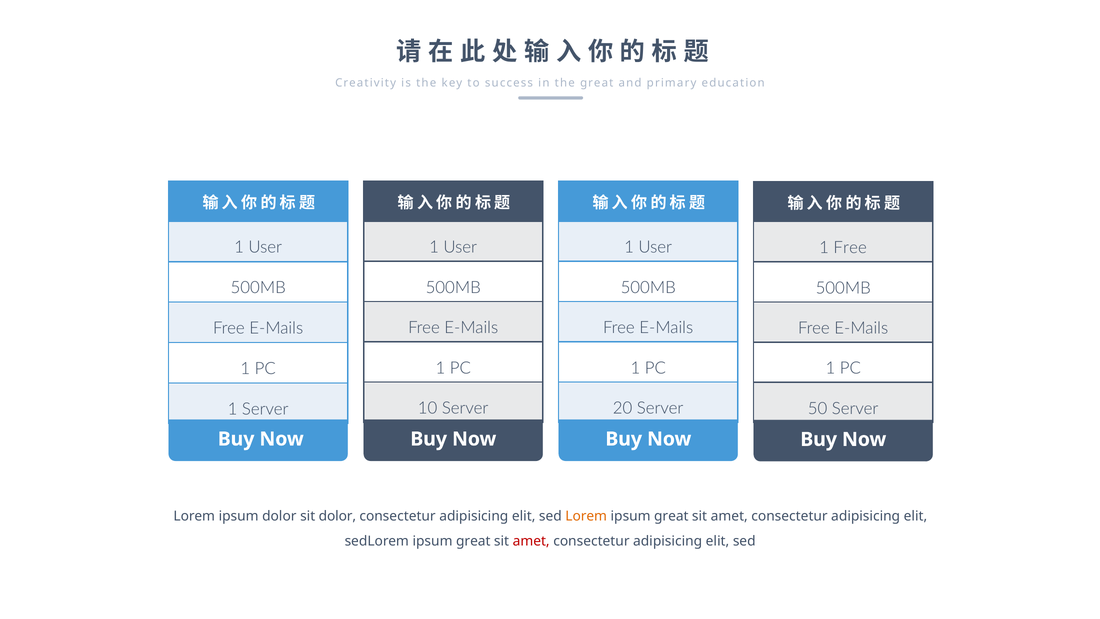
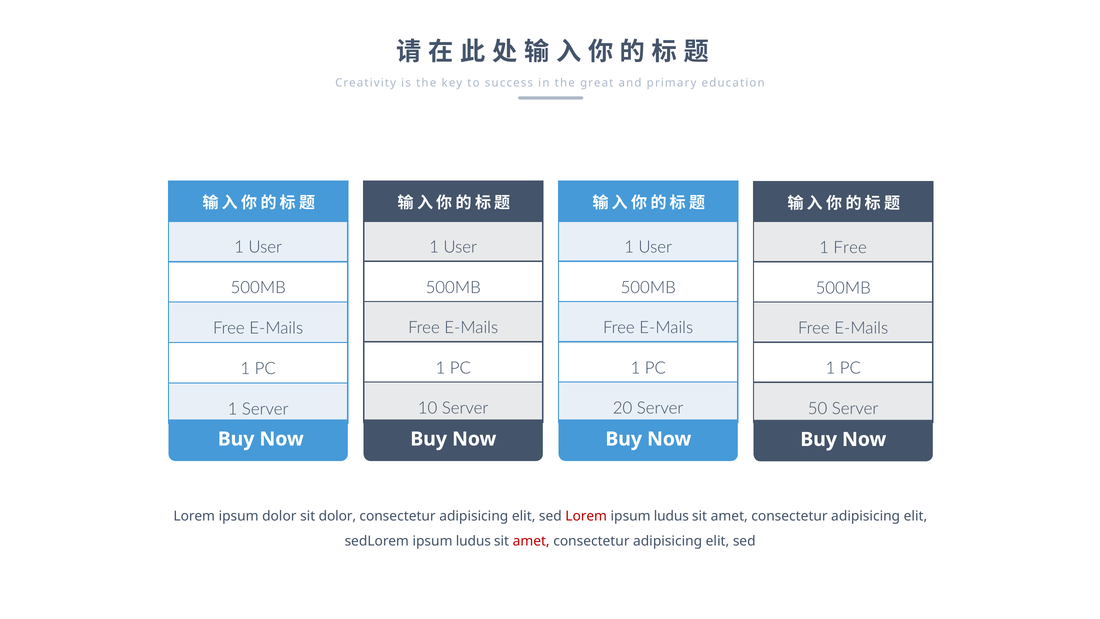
Lorem at (586, 516) colour: orange -> red
great at (671, 516): great -> ludus
sedLorem ipsum great: great -> ludus
